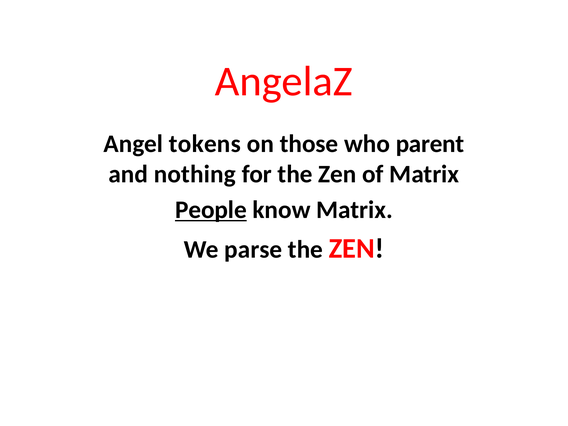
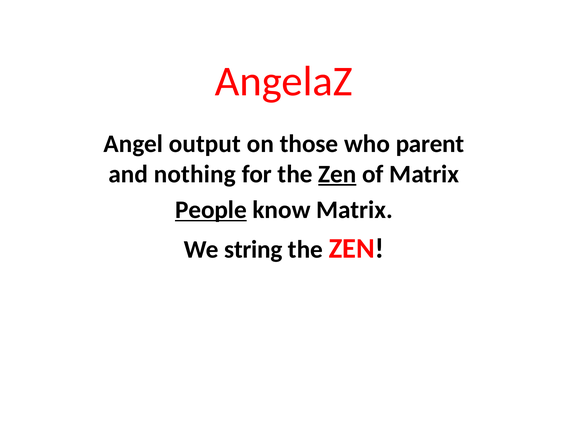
tokens: tokens -> output
Zen at (337, 174) underline: none -> present
parse: parse -> string
